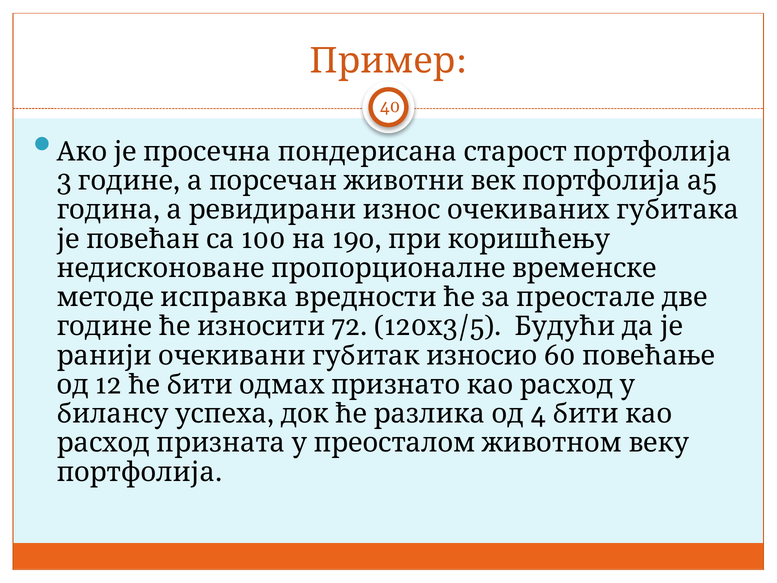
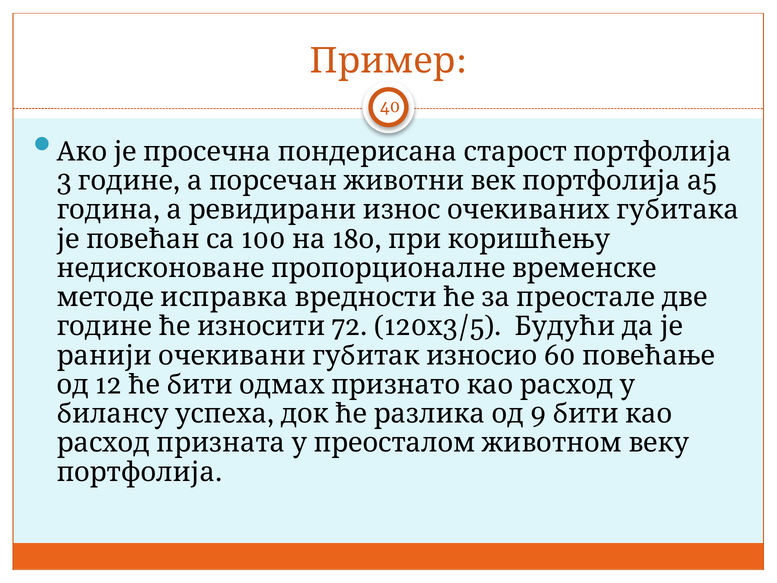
19: 19 -> 18
4: 4 -> 9
